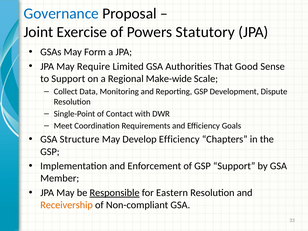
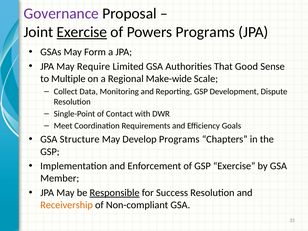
Governance colour: blue -> purple
Exercise at (82, 32) underline: none -> present
Powers Statutory: Statutory -> Programs
to Support: Support -> Multiple
Develop Efficiency: Efficiency -> Programs
GSP Support: Support -> Exercise
Eastern: Eastern -> Success
